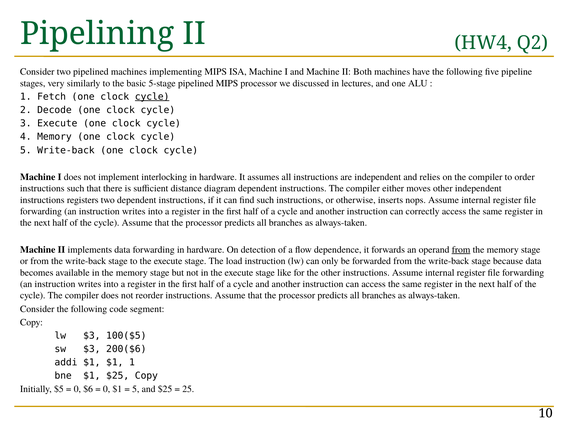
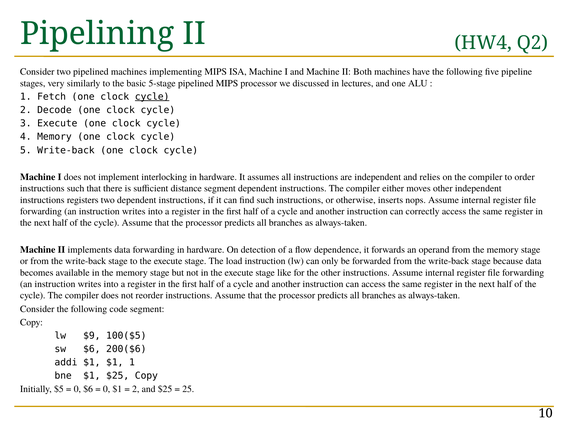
distance diagram: diagram -> segment
from at (461, 249) underline: present -> none
lw $3: $3 -> $9
sw $3: $3 -> $6
5 at (136, 389): 5 -> 2
